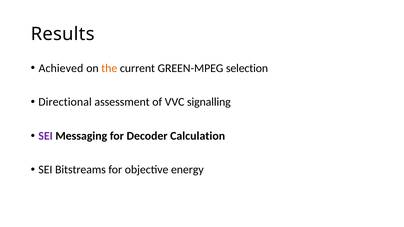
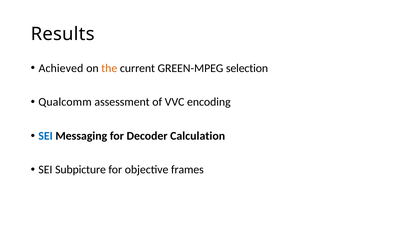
Directional: Directional -> Qualcomm
signalling: signalling -> encoding
SEI at (46, 136) colour: purple -> blue
Bitstreams: Bitstreams -> Subpicture
energy: energy -> frames
